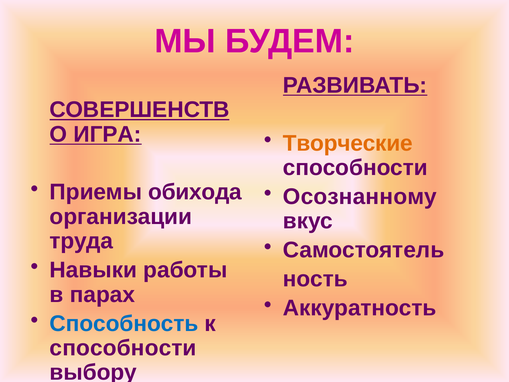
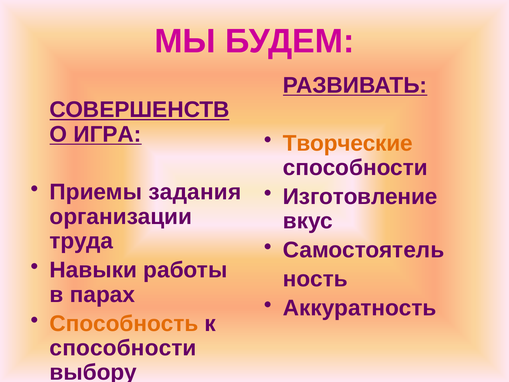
обихода: обихода -> задания
Осознанному: Осознанному -> Изготовление
Способность colour: blue -> orange
